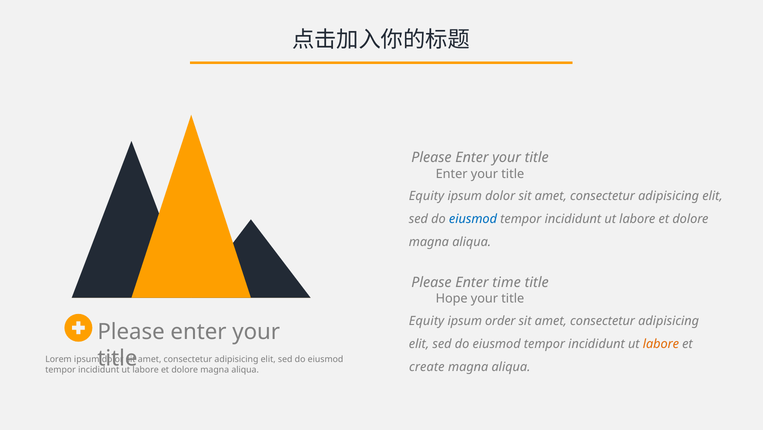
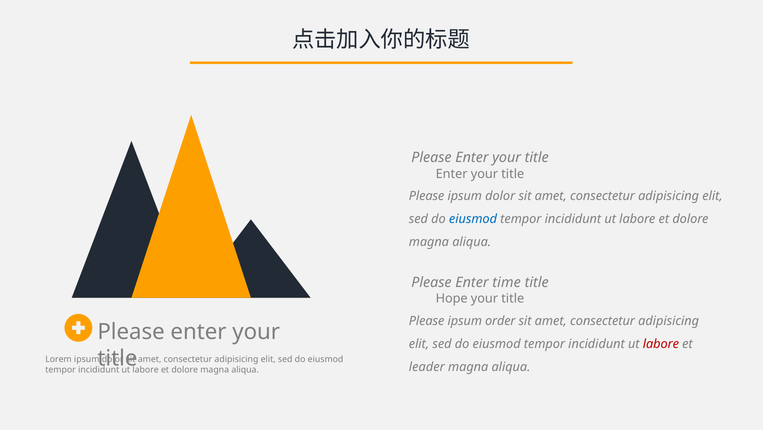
Equity at (426, 196): Equity -> Please
Equity at (427, 321): Equity -> Please
labore at (661, 343) colour: orange -> red
create: create -> leader
